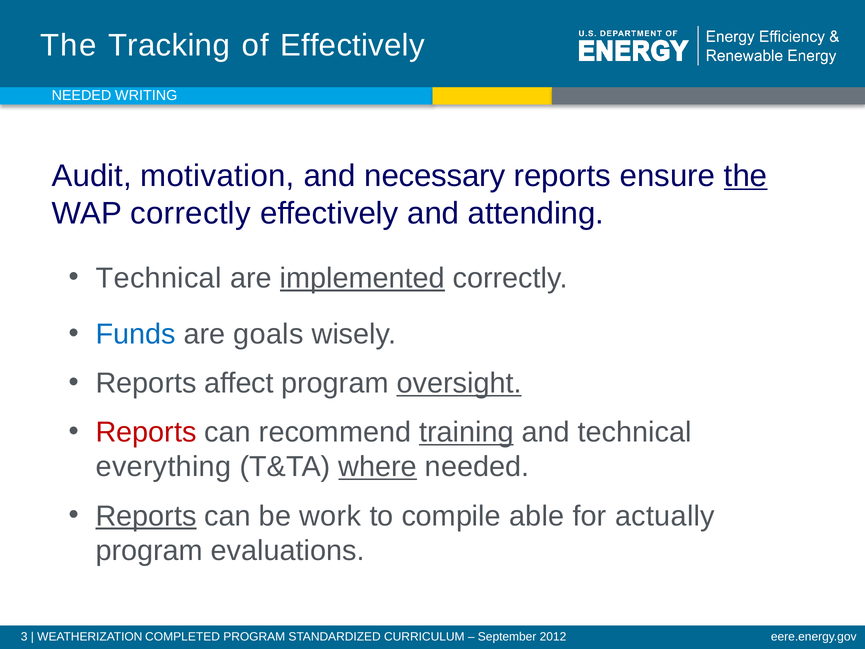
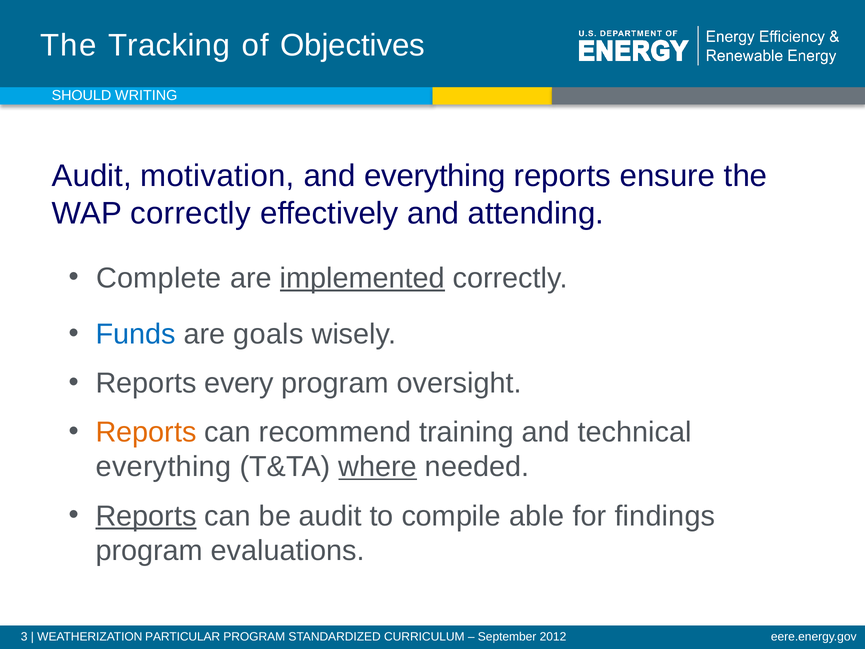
of Effectively: Effectively -> Objectives
NEEDED at (81, 95): NEEDED -> SHOULD
and necessary: necessary -> everything
the at (746, 176) underline: present -> none
Technical at (159, 278): Technical -> Complete
affect: affect -> every
oversight underline: present -> none
Reports at (146, 432) colour: red -> orange
training underline: present -> none
be work: work -> audit
actually: actually -> findings
COMPLETED: COMPLETED -> PARTICULAR
